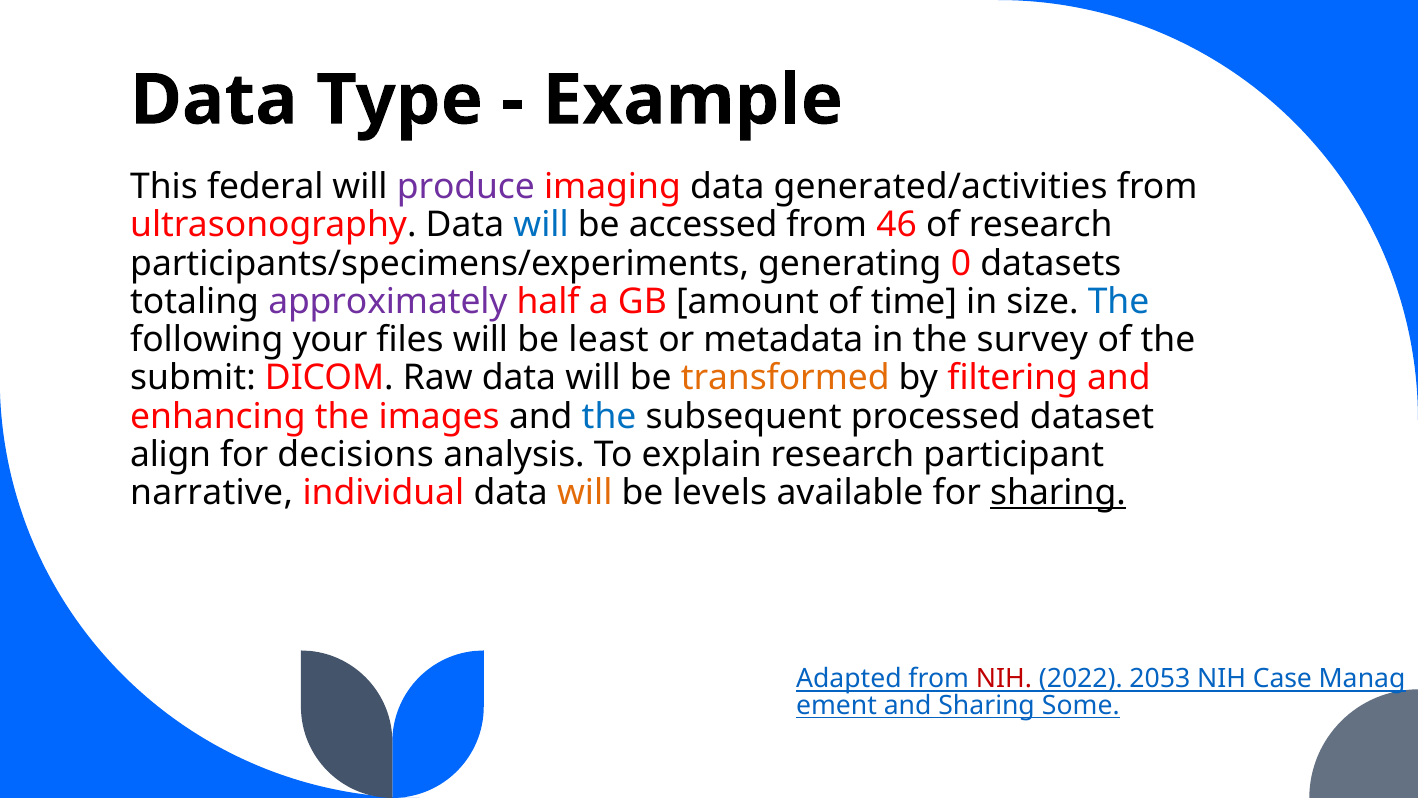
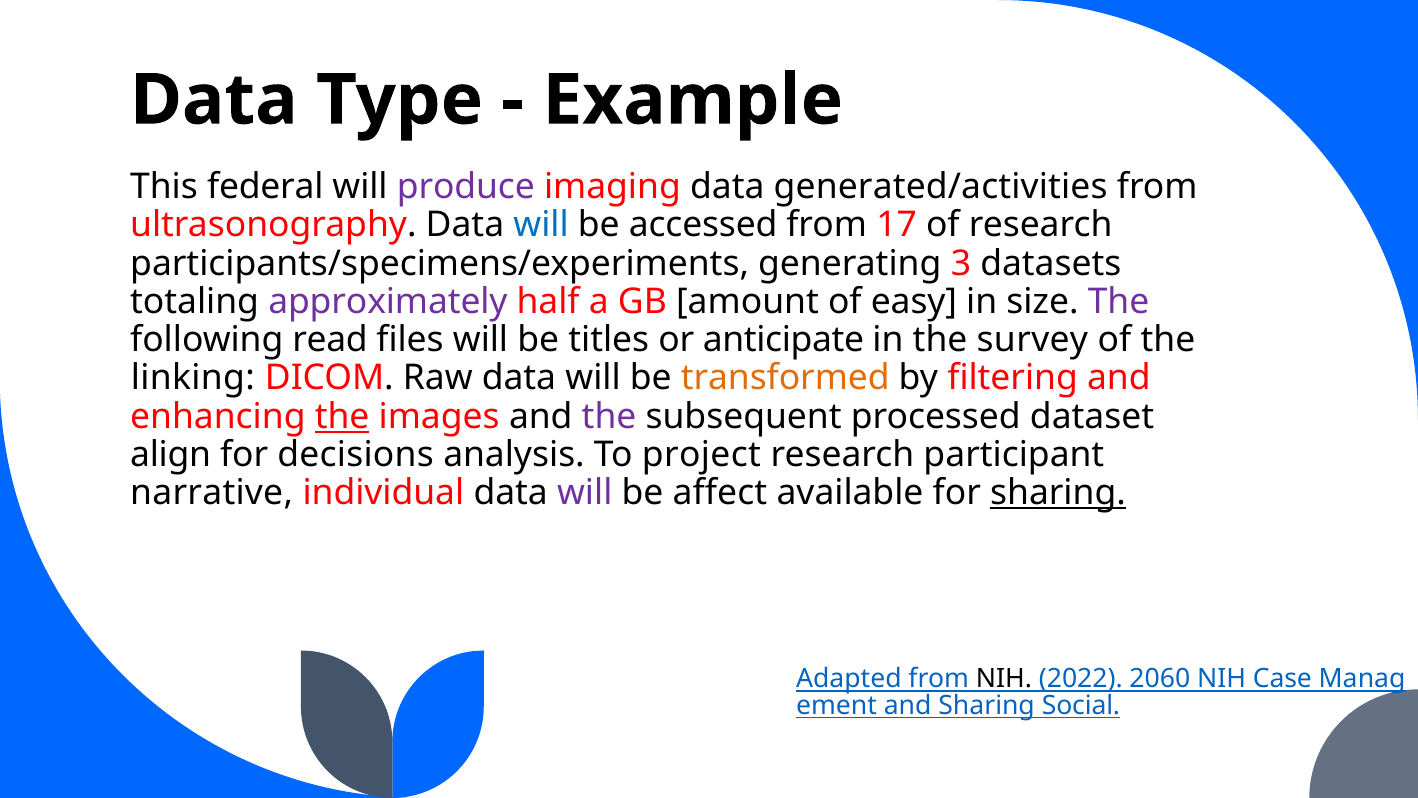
46: 46 -> 17
0: 0 -> 3
time: time -> easy
The at (1119, 302) colour: blue -> purple
your: your -> read
least: least -> titles
metadata: metadata -> anticipate
submit: submit -> linking
the at (342, 416) underline: none -> present
the at (609, 416) colour: blue -> purple
explain: explain -> project
will at (585, 493) colour: orange -> purple
levels: levels -> affect
NIH at (1004, 679) colour: red -> black
2053: 2053 -> 2060
Some: Some -> Social
